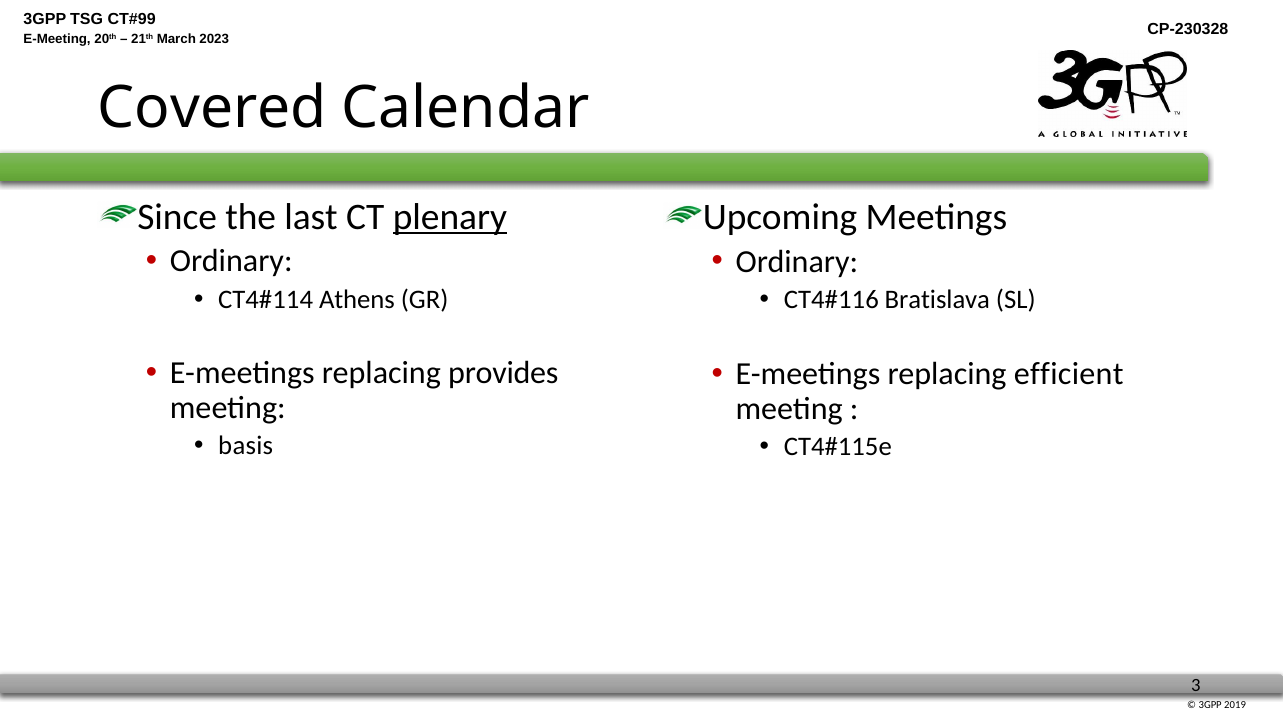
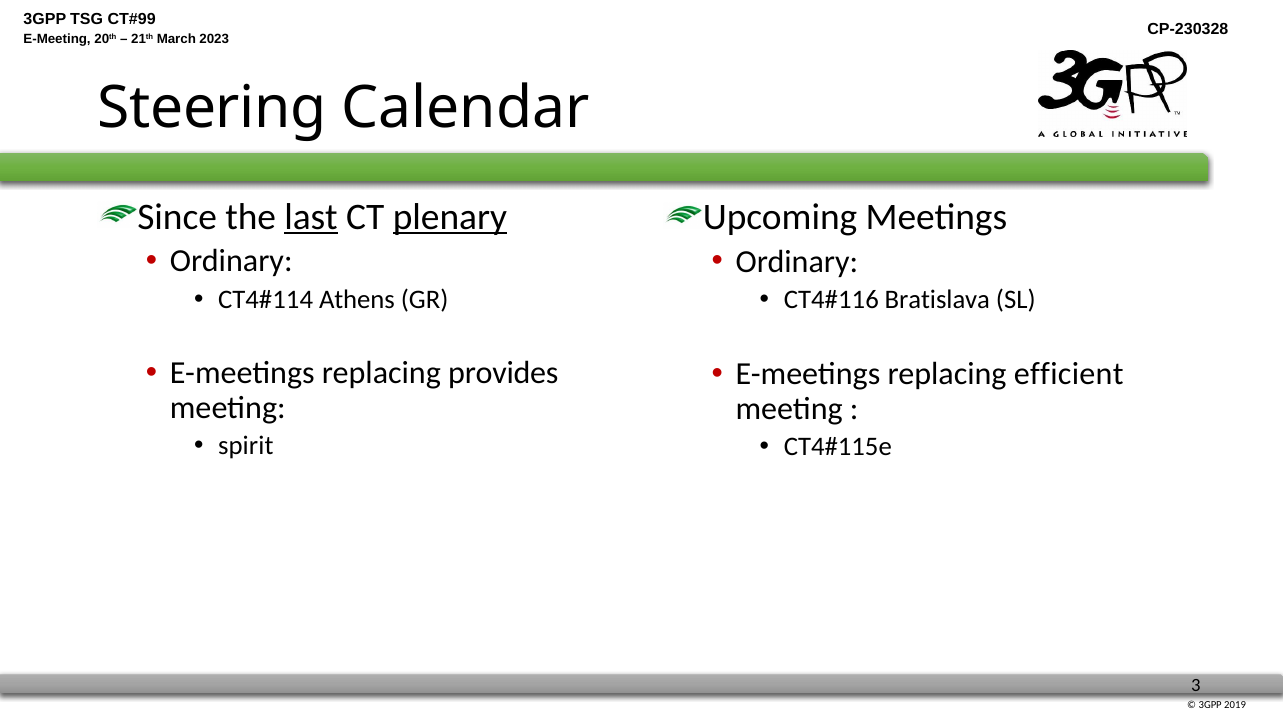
Covered: Covered -> Steering
last underline: none -> present
basis: basis -> spirit
